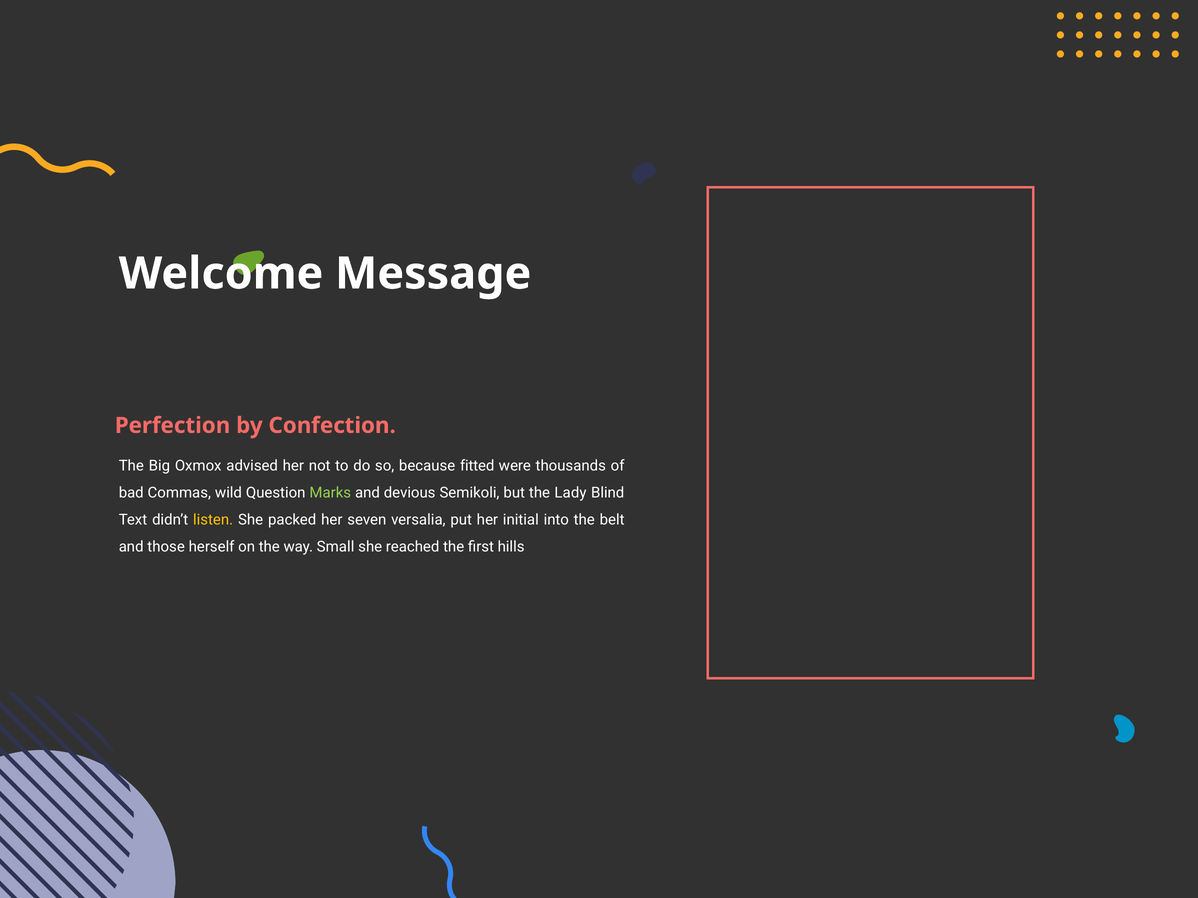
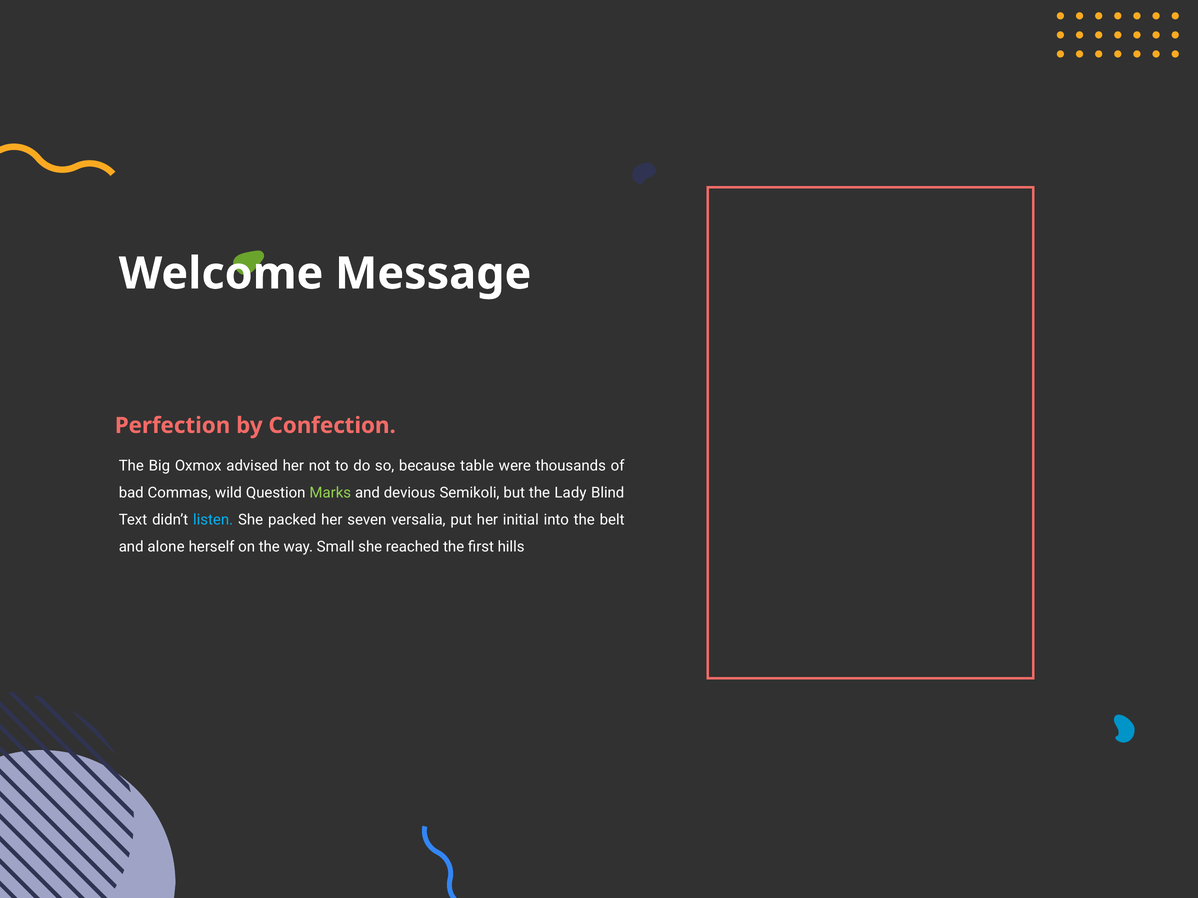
fitted: fitted -> table
listen colour: yellow -> light blue
those: those -> alone
